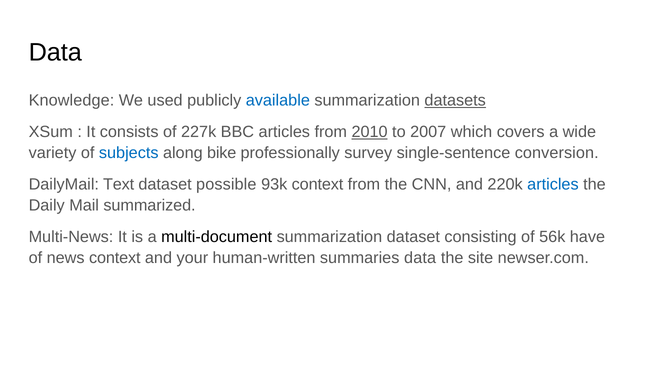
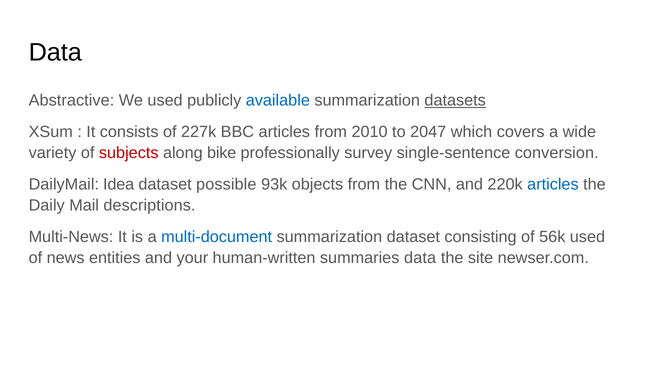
Knowledge: Knowledge -> Abstractive
2010 underline: present -> none
2007: 2007 -> 2047
subjects colour: blue -> red
Text: Text -> Idea
93k context: context -> objects
summarized: summarized -> descriptions
multi-document colour: black -> blue
56k have: have -> used
news context: context -> entities
